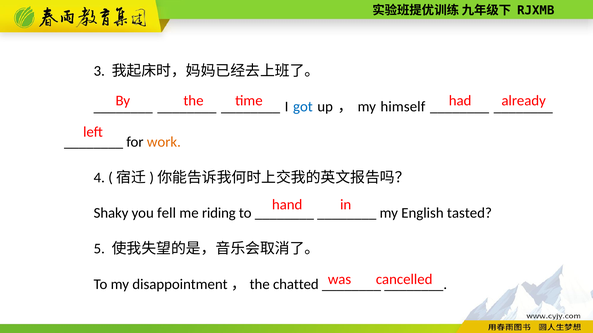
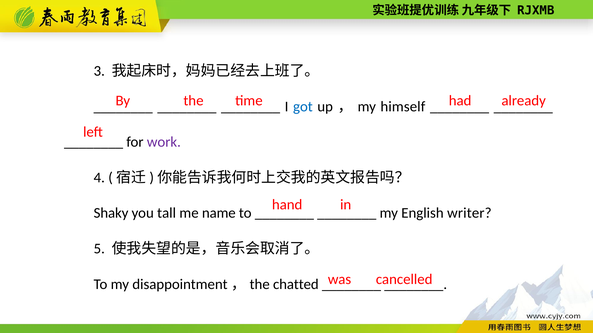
work colour: orange -> purple
fell: fell -> tall
riding: riding -> name
tasted: tasted -> writer
